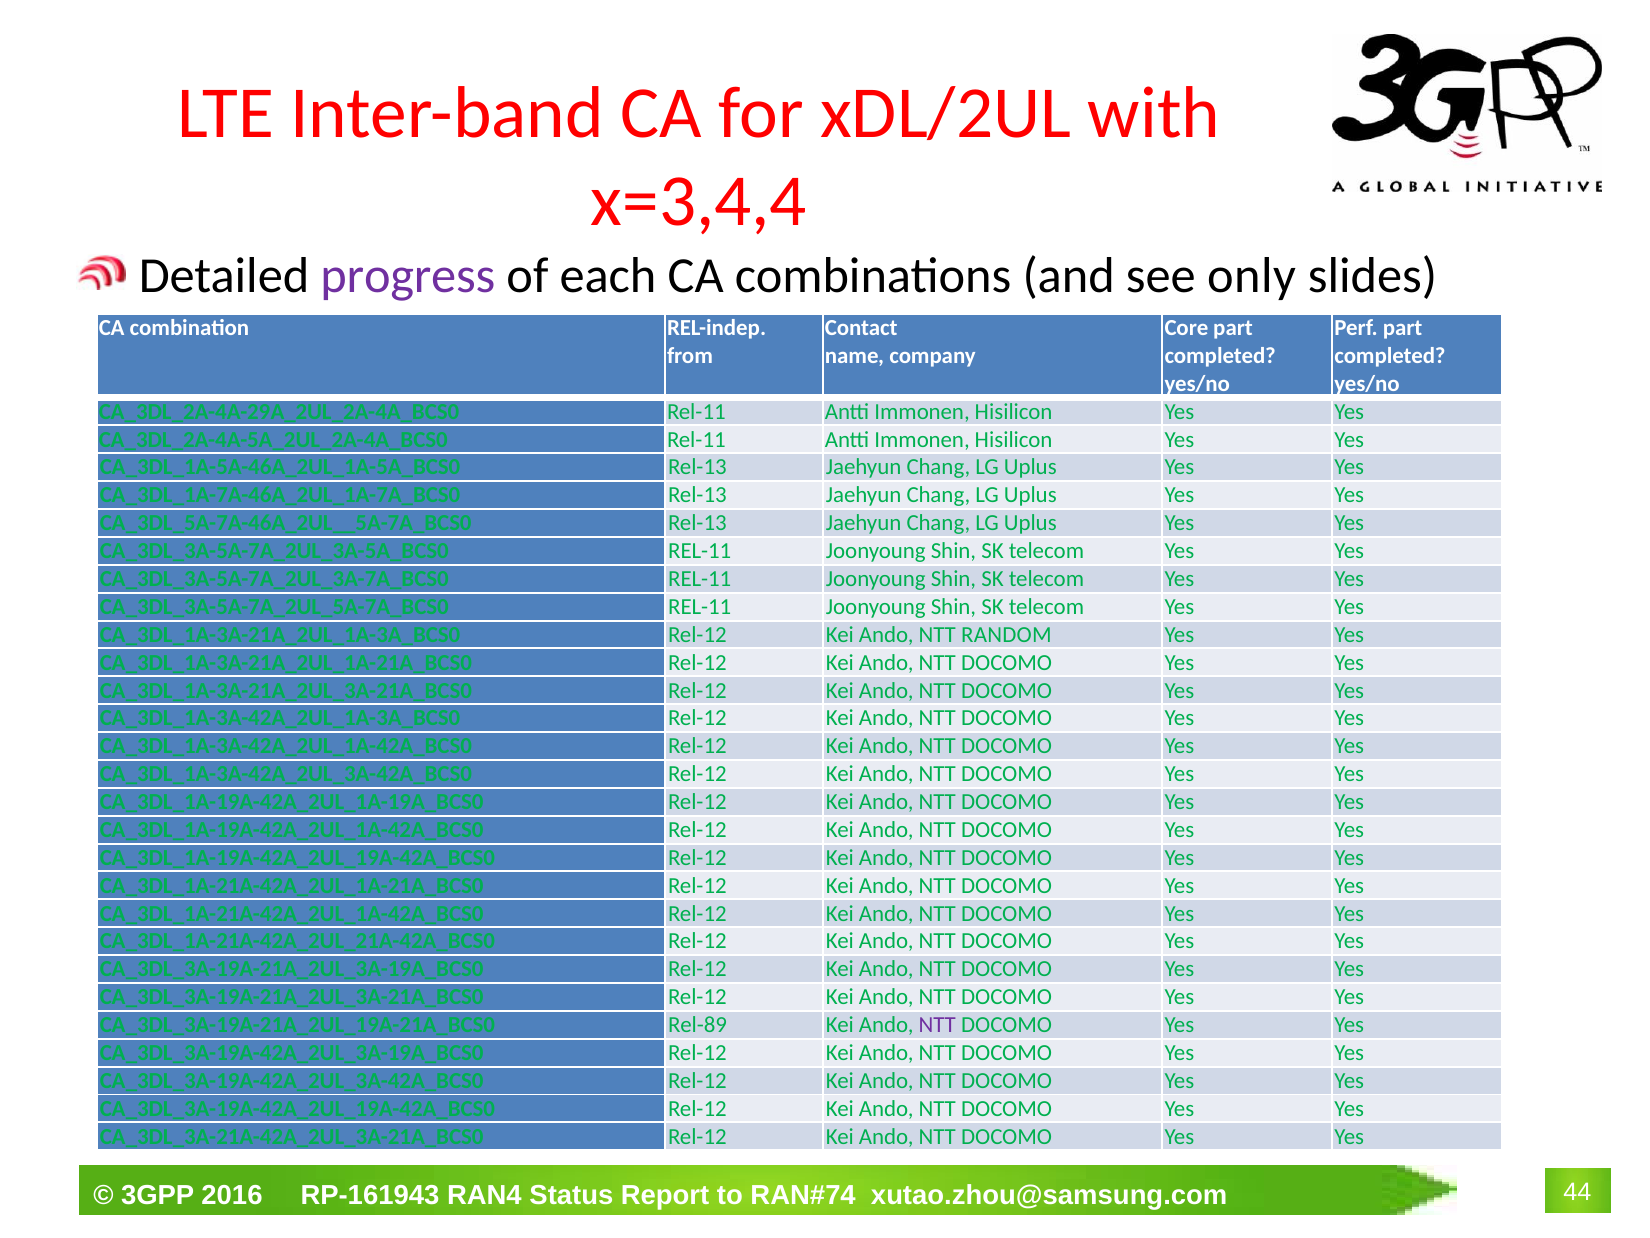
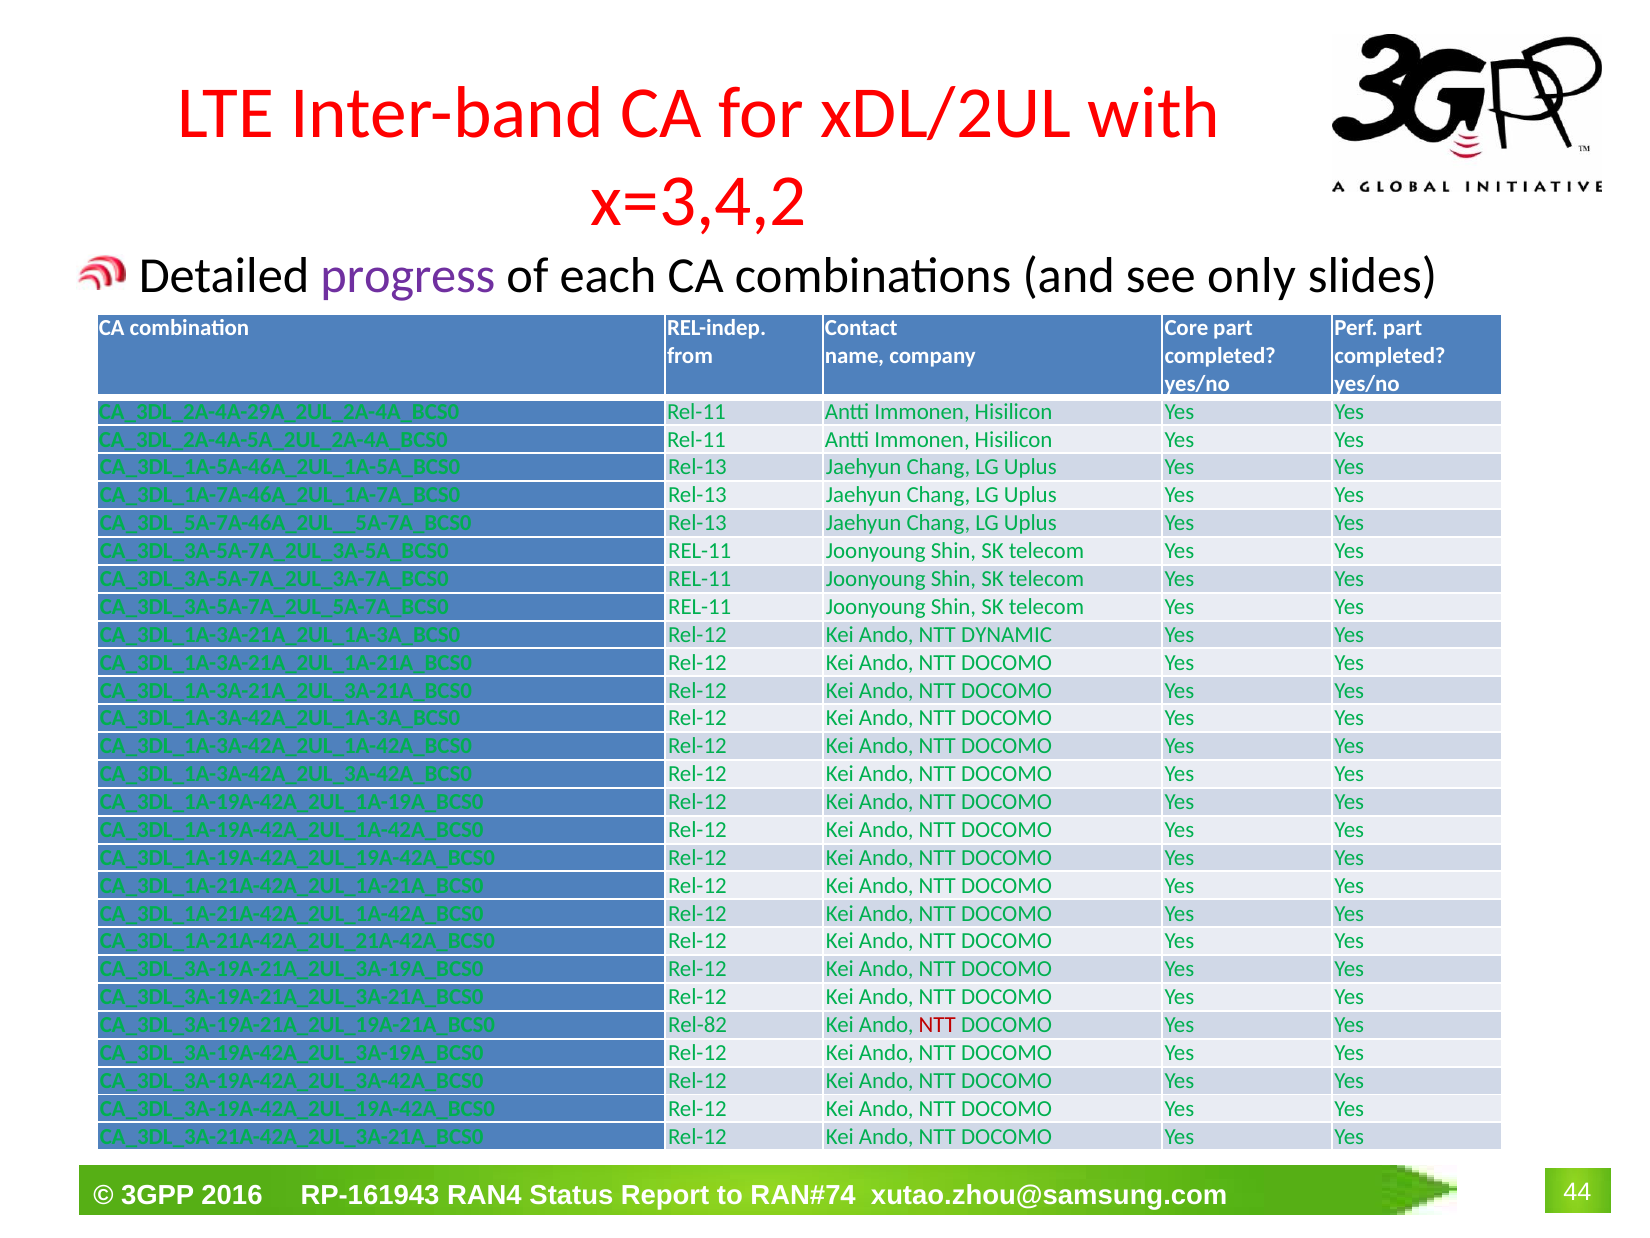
x=3,4,4: x=3,4,4 -> x=3,4,2
RANDOM: RANDOM -> DYNAMIC
Rel-89: Rel-89 -> Rel-82
NTT at (937, 1025) colour: purple -> red
